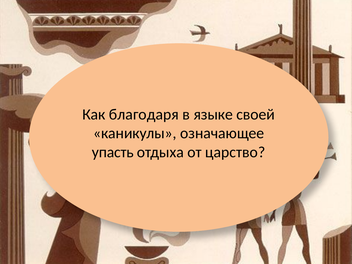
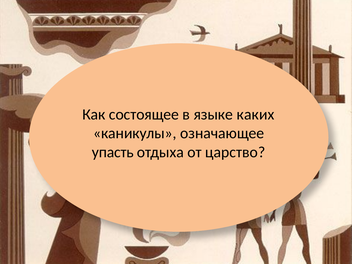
благодаря: благодаря -> состоящее
своей: своей -> каких
